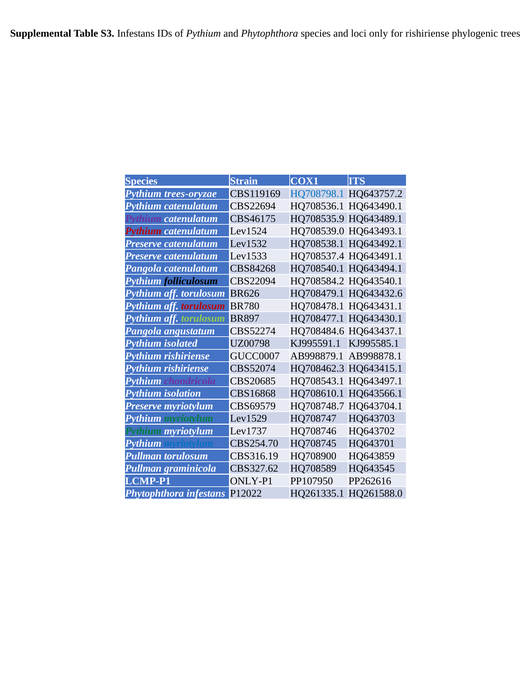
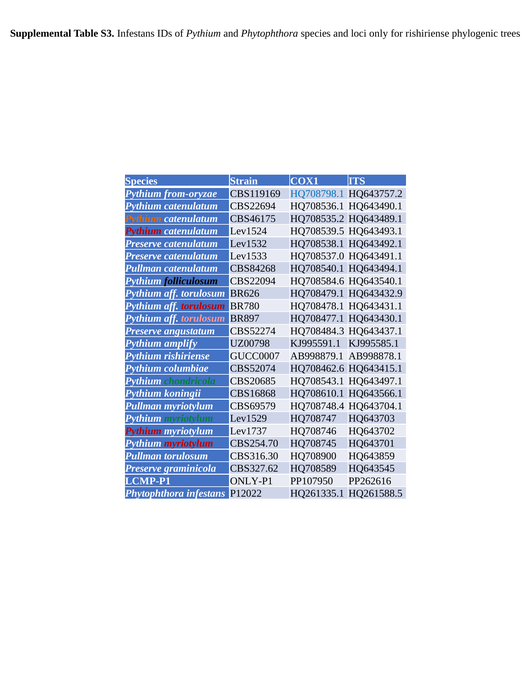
trees-oryzae: trees-oryzae -> from-oryzae
Pythium at (143, 219) colour: purple -> orange
HQ708535.9: HQ708535.9 -> HQ708535.2
HQ708539.0: HQ708539.0 -> HQ708539.5
HQ708537.4: HQ708537.4 -> HQ708537.0
Pangola at (143, 269): Pangola -> Pullman
HQ708584.2: HQ708584.2 -> HQ708584.6
HQ643432.6: HQ643432.6 -> HQ643432.9
torulosum at (203, 319) colour: light green -> pink
Pangola at (143, 331): Pangola -> Preserve
HQ708484.6: HQ708484.6 -> HQ708484.3
isolated: isolated -> amplify
rishiriense at (186, 369): rishiriense -> columbiae
HQ708462.3: HQ708462.3 -> HQ708462.6
chondricola colour: purple -> green
isolation: isolation -> koningii
Preserve at (143, 406): Preserve -> Pullman
HQ708748.7: HQ708748.7 -> HQ708748.4
Pythium at (143, 431) colour: green -> red
myriotylum at (189, 444) colour: blue -> red
CBS316.19: CBS316.19 -> CBS316.30
Pullman at (143, 469): Pullman -> Preserve
HQ261588.0: HQ261588.0 -> HQ261588.5
